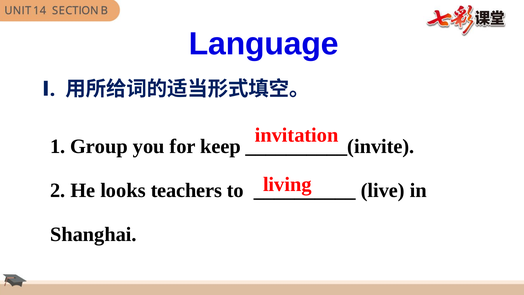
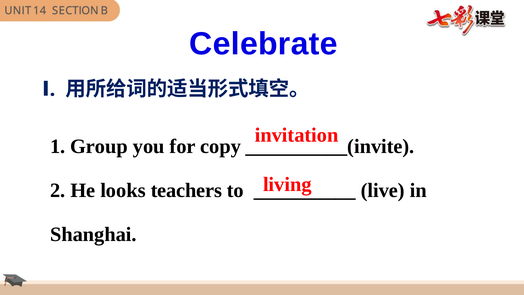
Language: Language -> Celebrate
keep: keep -> copy
